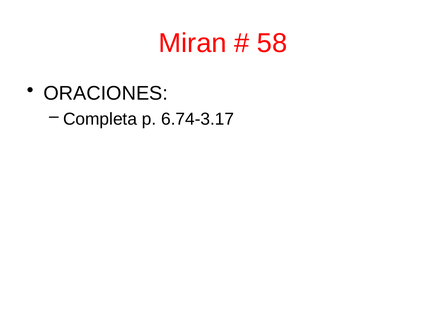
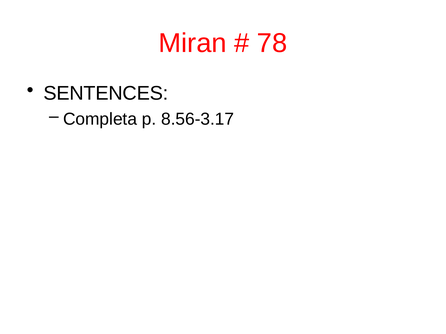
58: 58 -> 78
ORACIONES: ORACIONES -> SENTENCES
6.74-3.17: 6.74-3.17 -> 8.56-3.17
